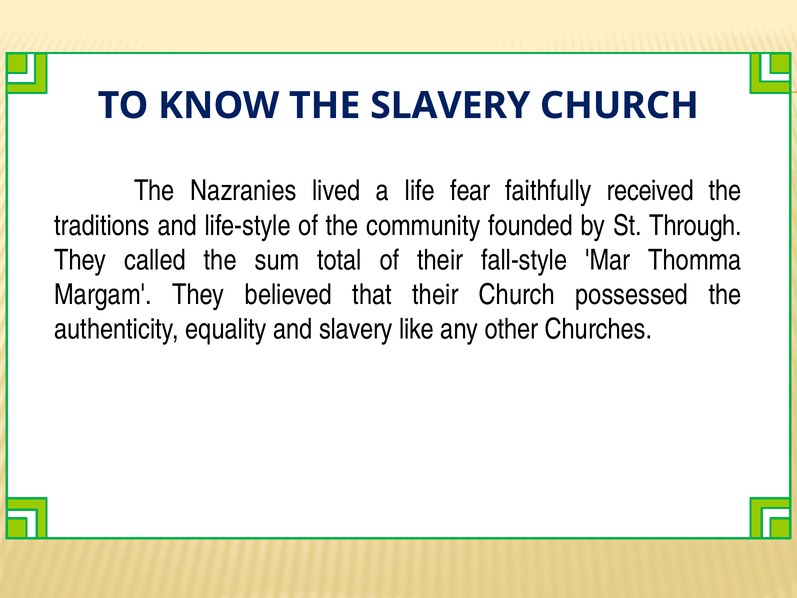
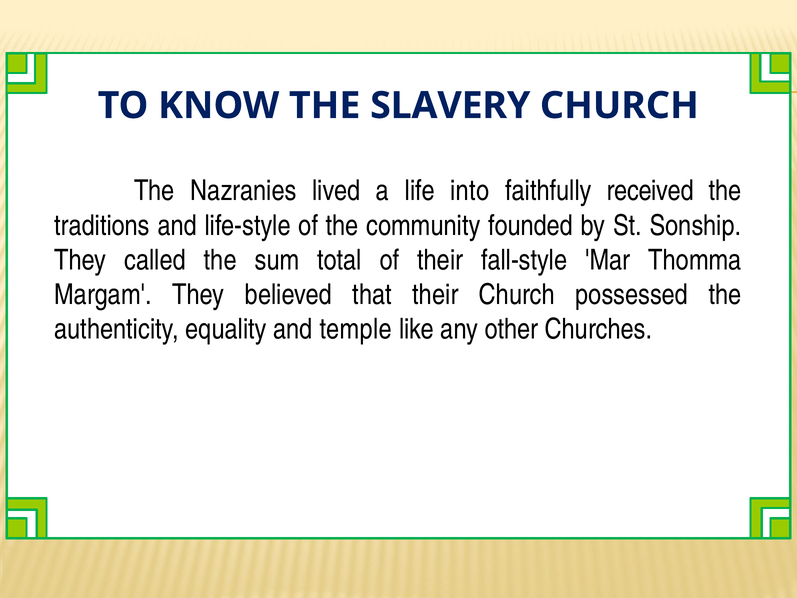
fear: fear -> into
Through: Through -> Sonship
and slavery: slavery -> temple
